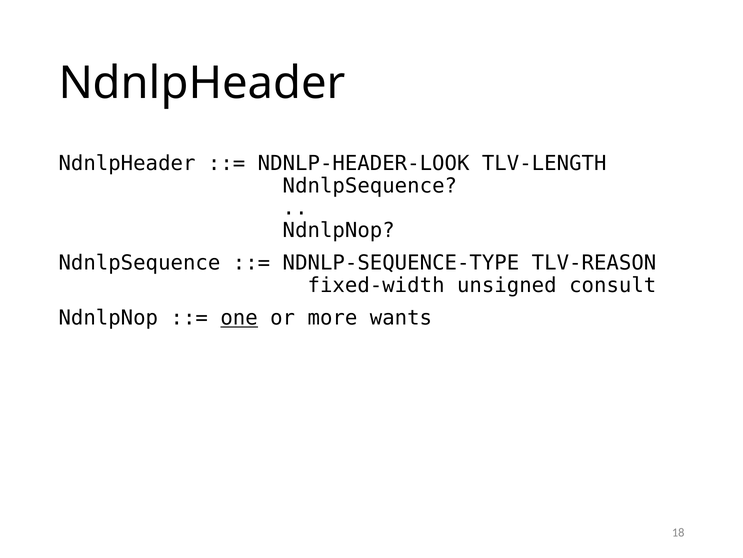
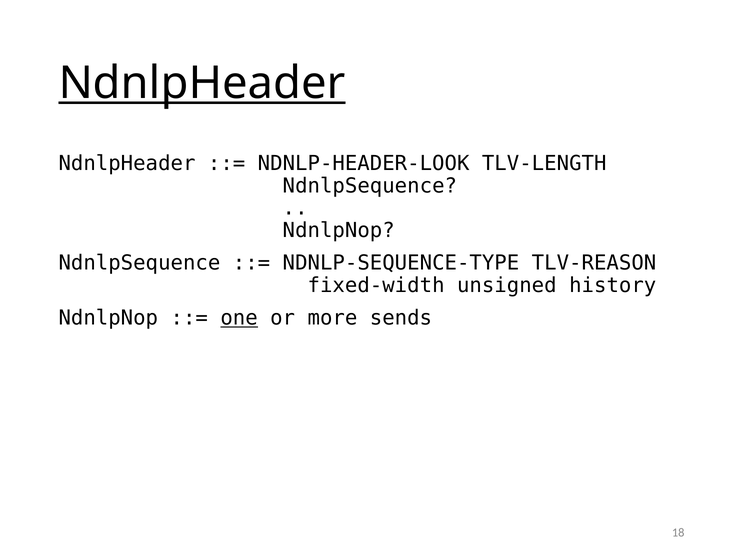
NdnlpHeader at (202, 83) underline: none -> present
consult: consult -> history
wants: wants -> sends
